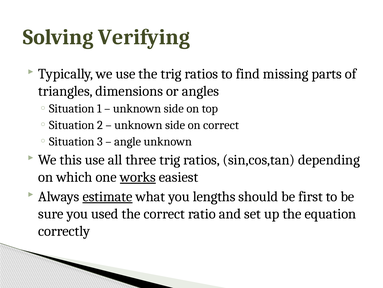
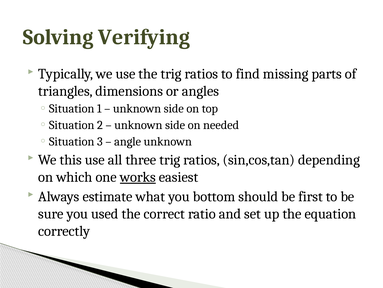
on correct: correct -> needed
estimate underline: present -> none
lengths: lengths -> bottom
